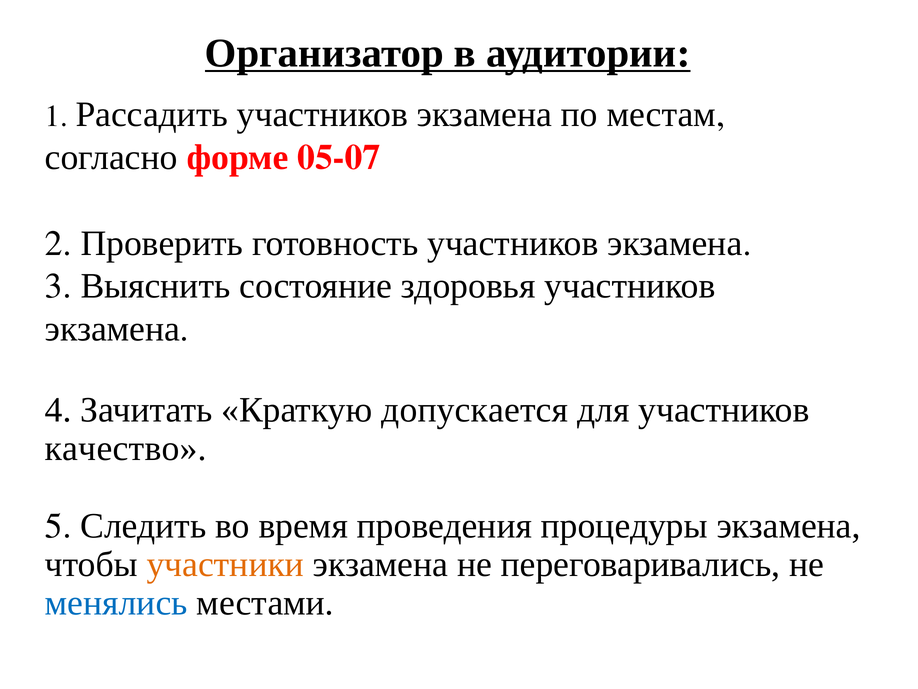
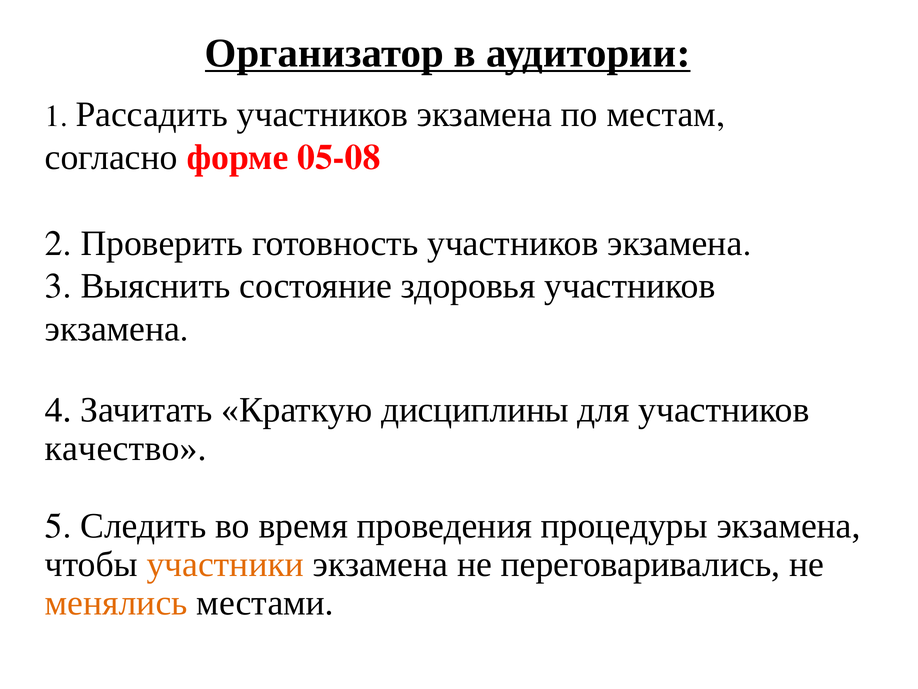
05-07: 05-07 -> 05-08
допускается: допускается -> дисциплины
менялись colour: blue -> orange
